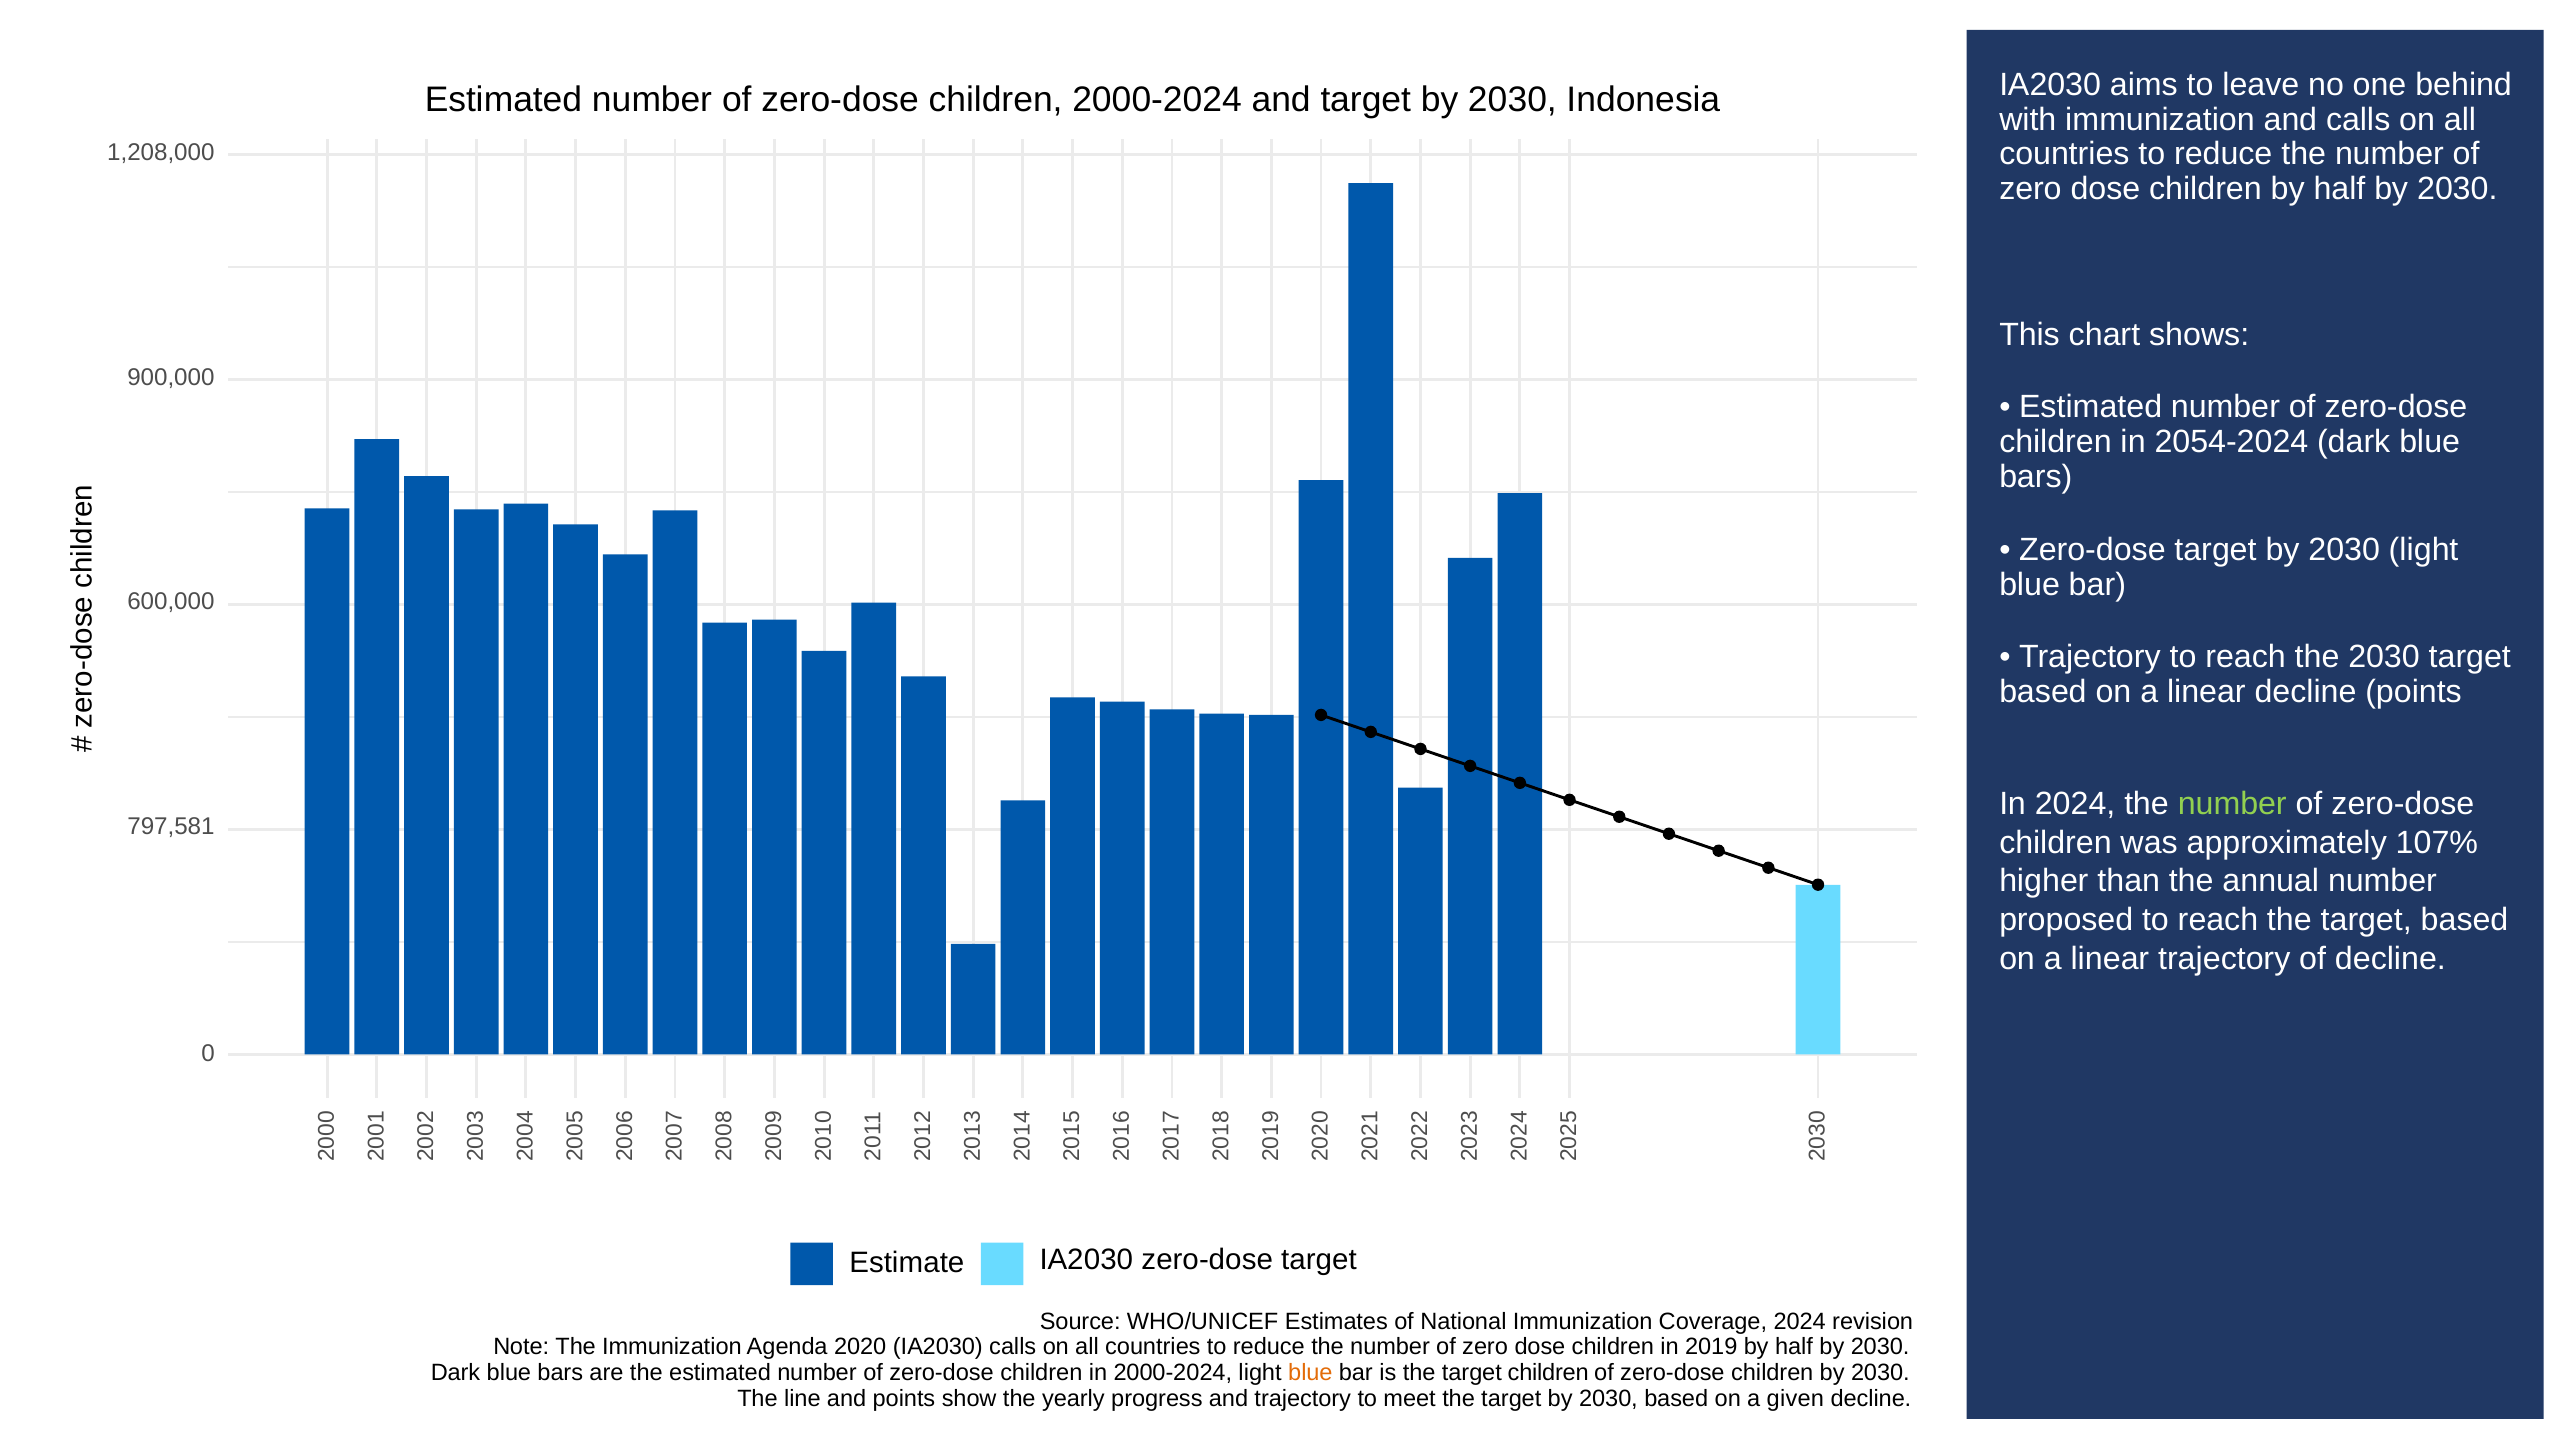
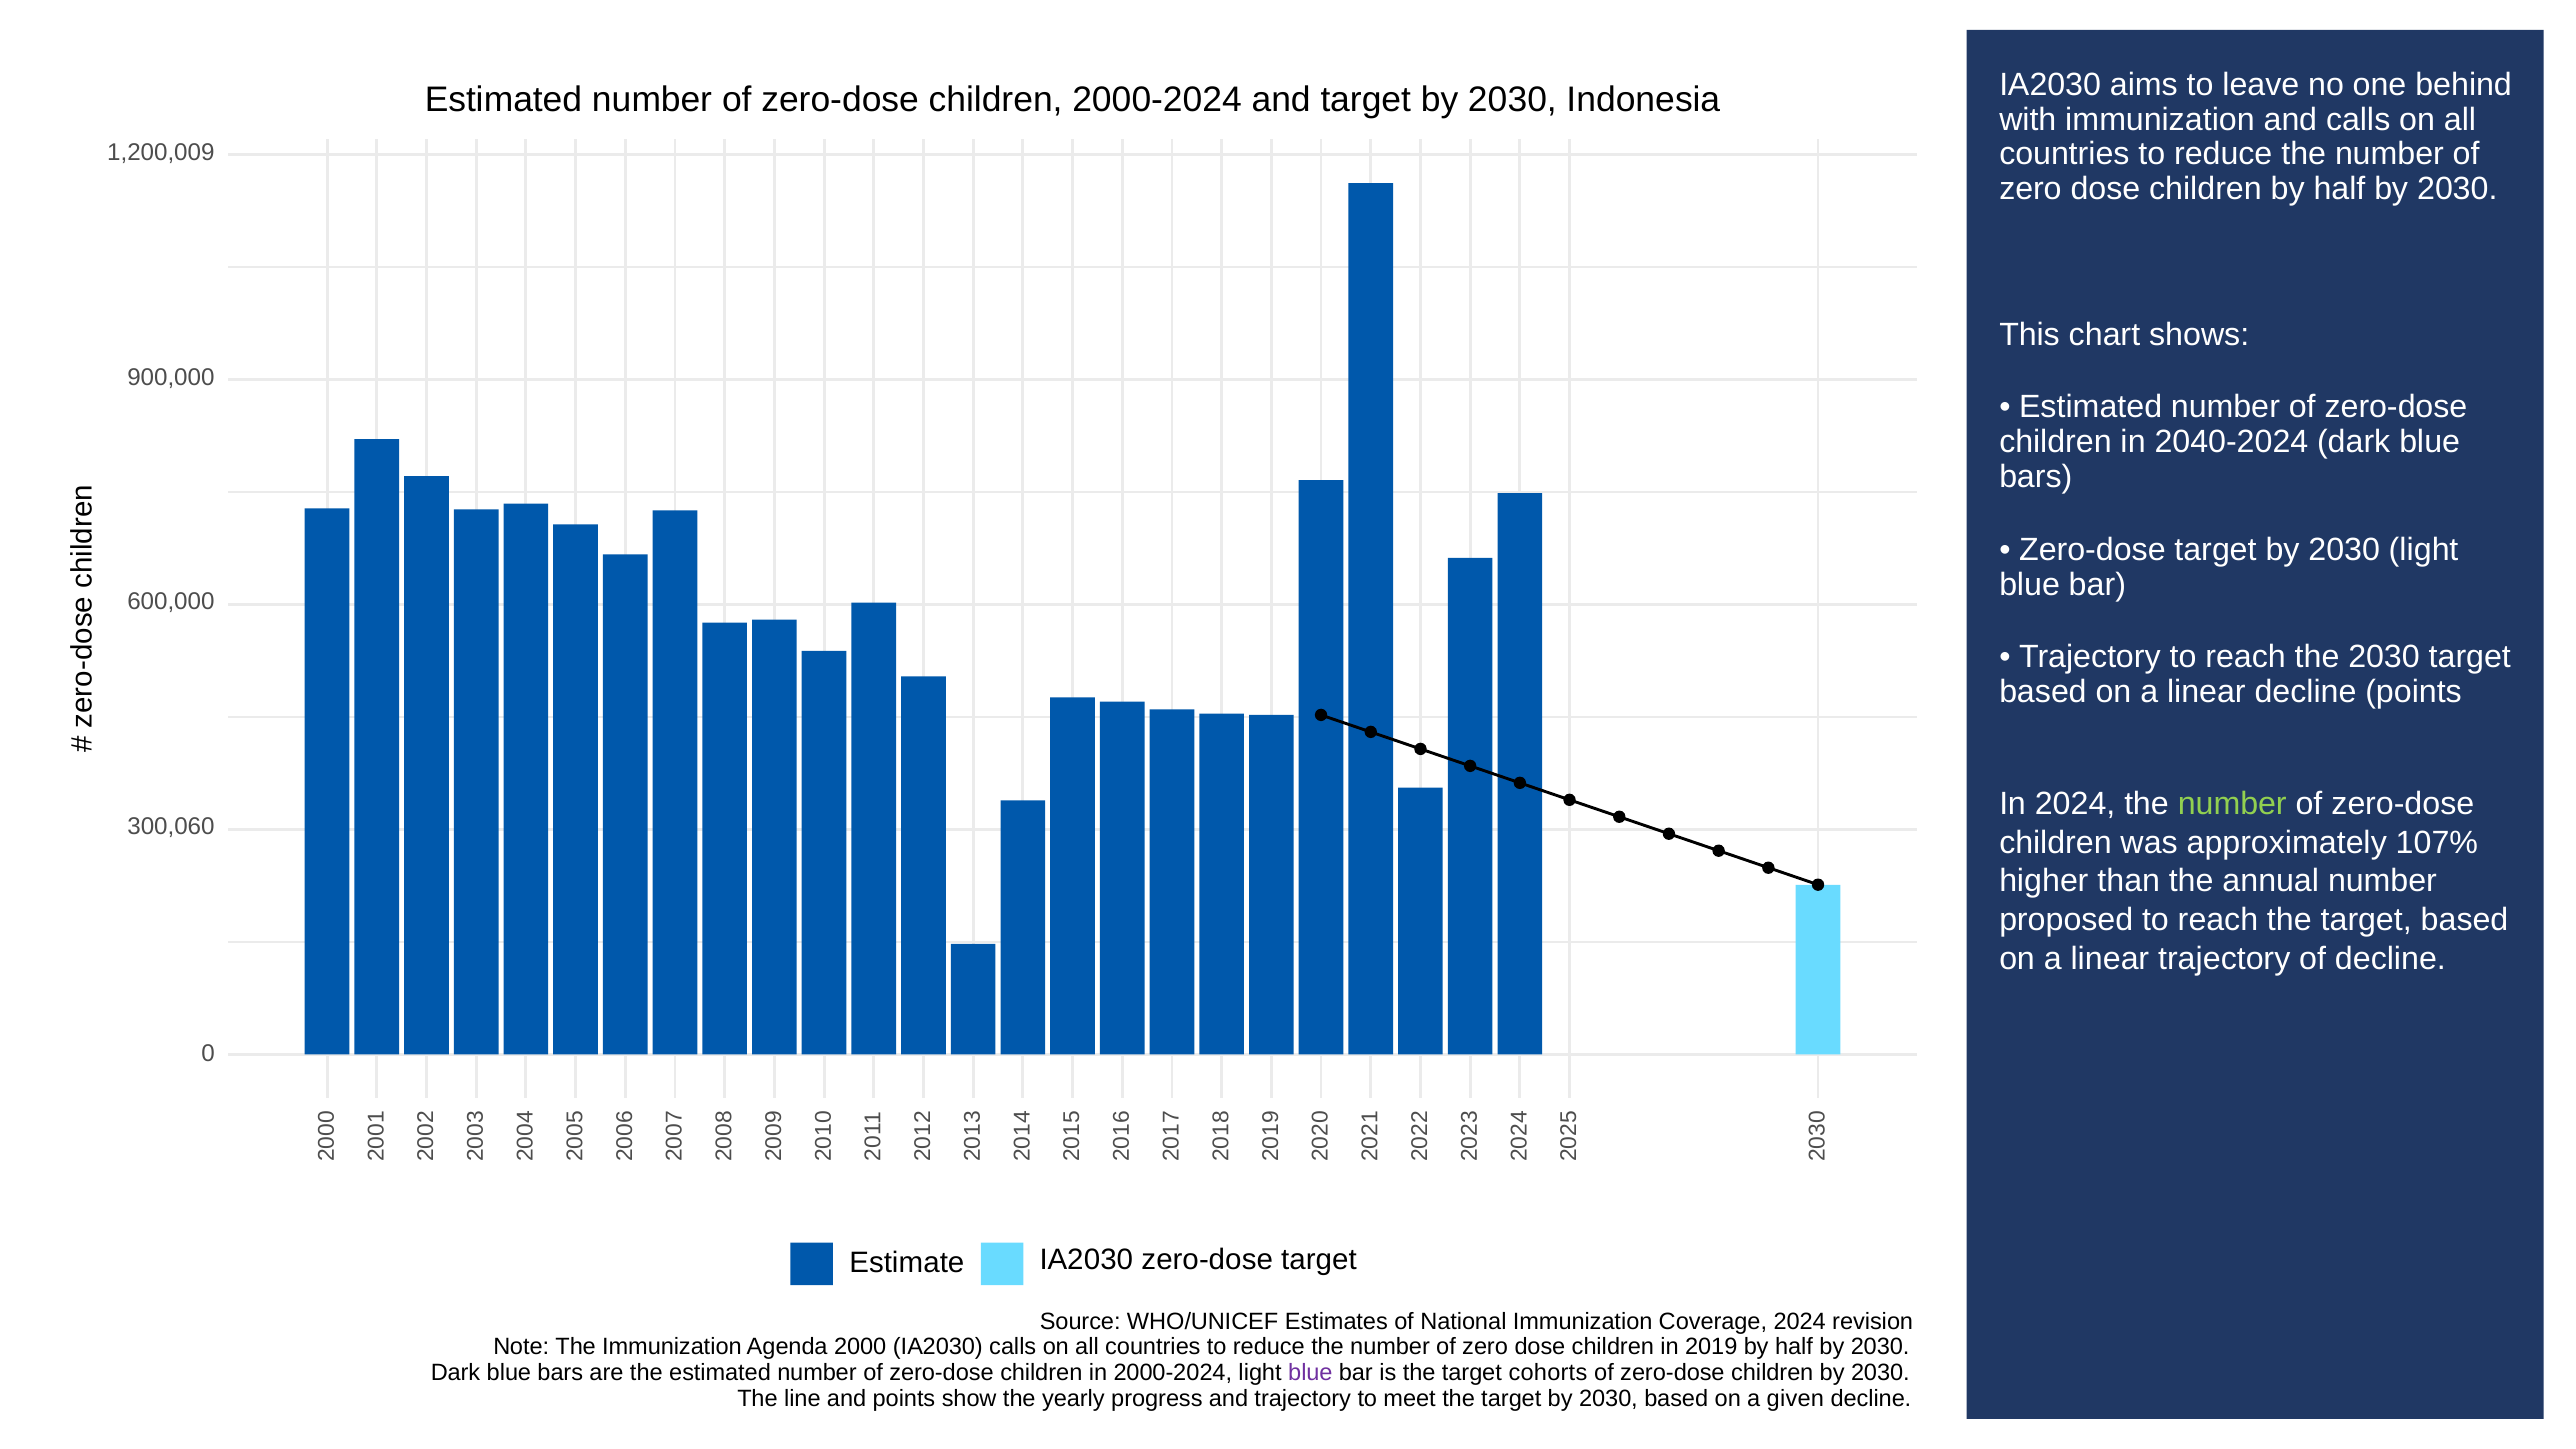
1,208,000: 1,208,000 -> 1,200,009
2054-2024: 2054-2024 -> 2040-2024
797,581: 797,581 -> 300,060
2020: 2020 -> 2000
blue at (1310, 1373) colour: orange -> purple
target children: children -> cohorts
